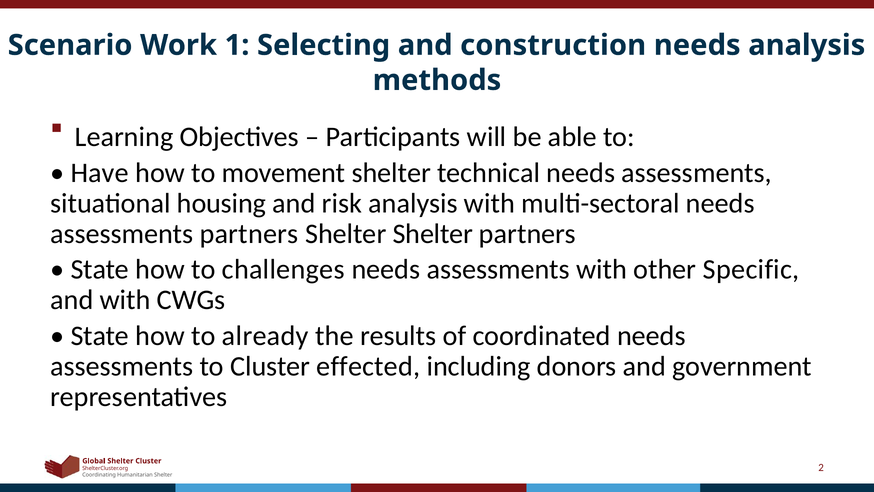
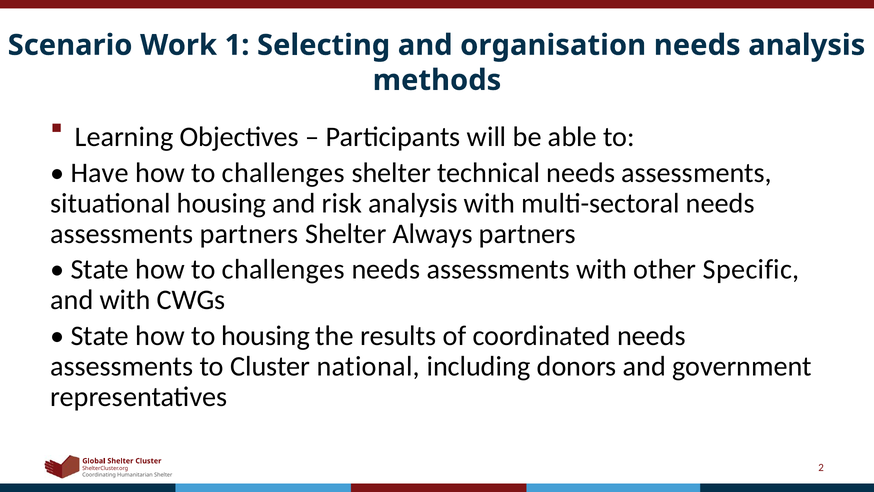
construction: construction -> organisation
movement at (284, 173): movement -> challenges
Shelter Shelter: Shelter -> Always
to already: already -> housing
effected: effected -> national
